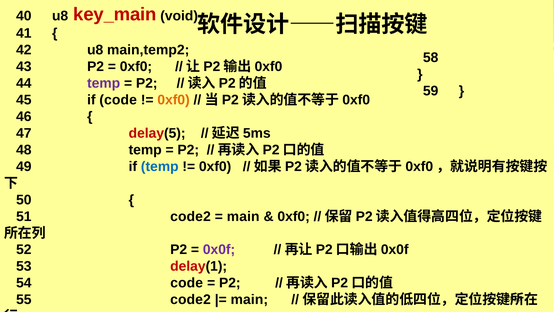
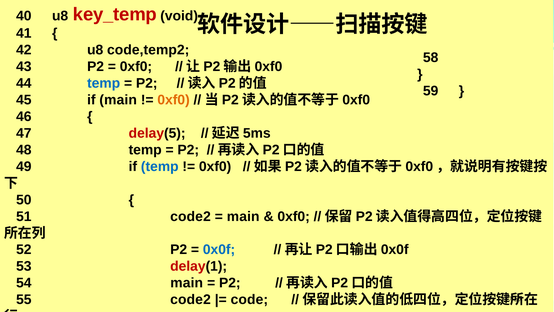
key_main: key_main -> key_temp
main,temp2: main,temp2 -> code,temp2
temp at (104, 83) colour: purple -> blue
if code: code -> main
0x0f colour: purple -> blue
54 code: code -> main
main at (249, 299): main -> code
